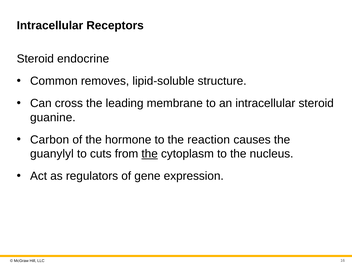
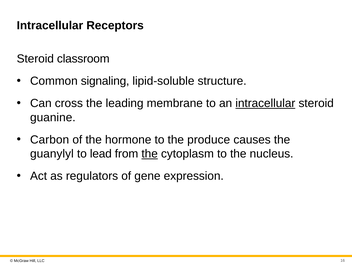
endocrine: endocrine -> classroom
removes: removes -> signaling
intracellular at (265, 103) underline: none -> present
reaction: reaction -> produce
cuts: cuts -> lead
